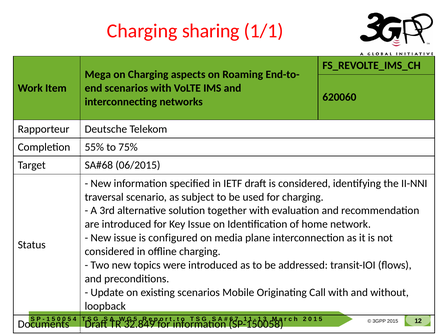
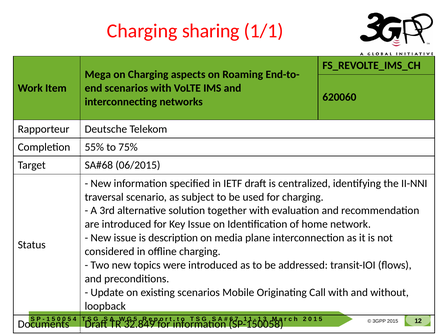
is considered: considered -> centralized
configured: configured -> description
